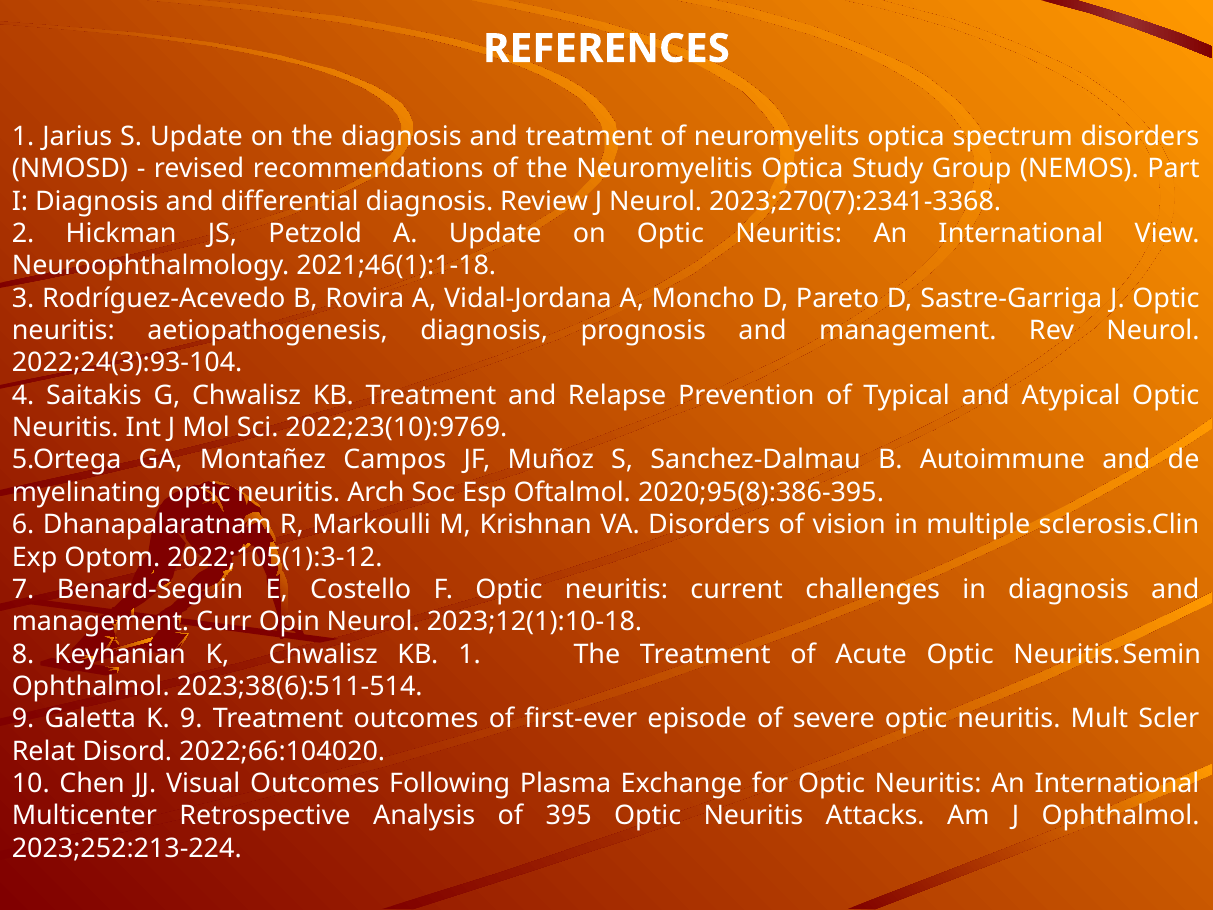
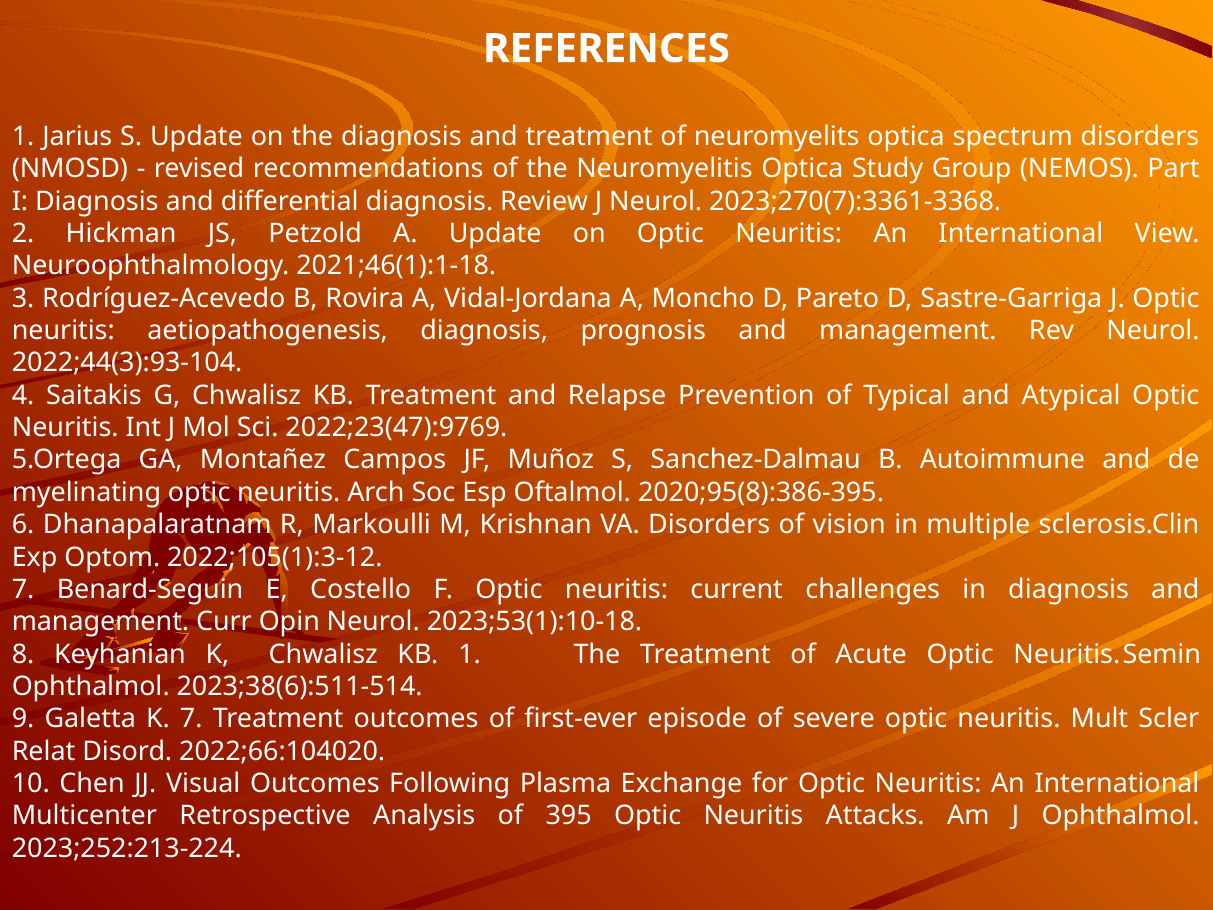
2023;270(7):2341-3368: 2023;270(7):2341-3368 -> 2023;270(7):3361-3368
2022;24(3):93-104: 2022;24(3):93-104 -> 2022;44(3):93-104
2022;23(10):9769: 2022;23(10):9769 -> 2022;23(47):9769
2023;12(1):10-18: 2023;12(1):10-18 -> 2023;53(1):10-18
K 9: 9 -> 7
